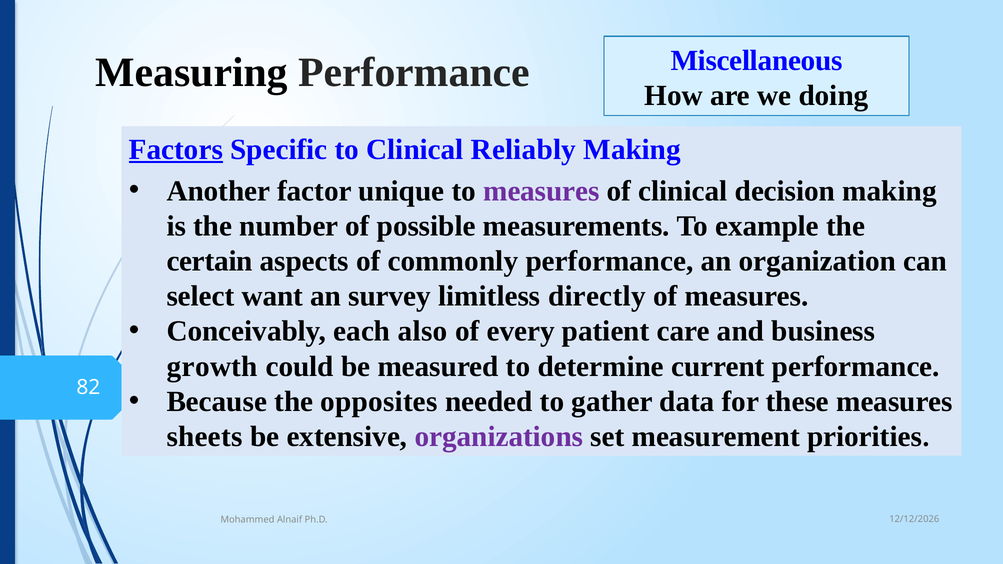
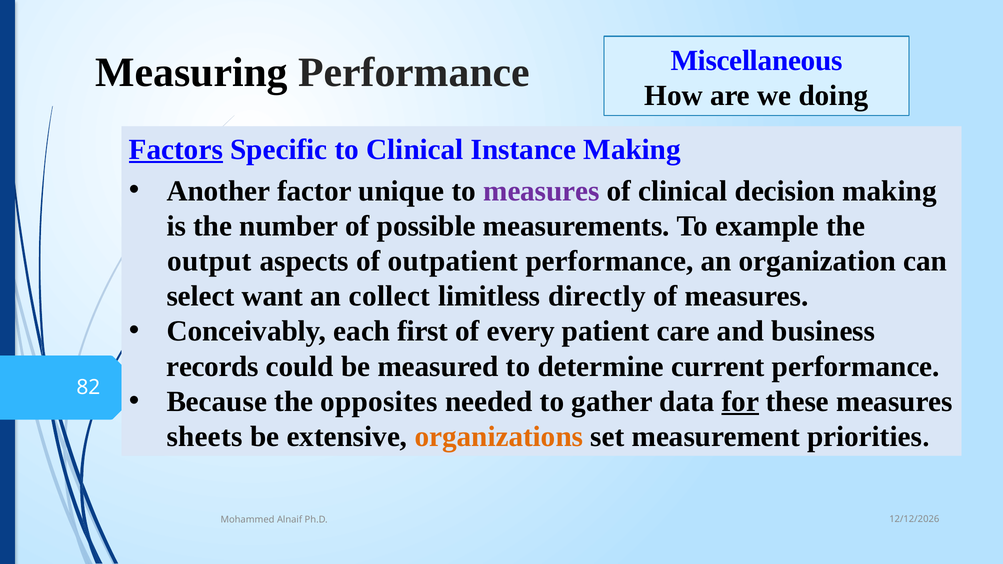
Reliably: Reliably -> Instance
certain: certain -> output
commonly: commonly -> outpatient
survey: survey -> collect
also: also -> first
growth: growth -> records
for underline: none -> present
organizations colour: purple -> orange
